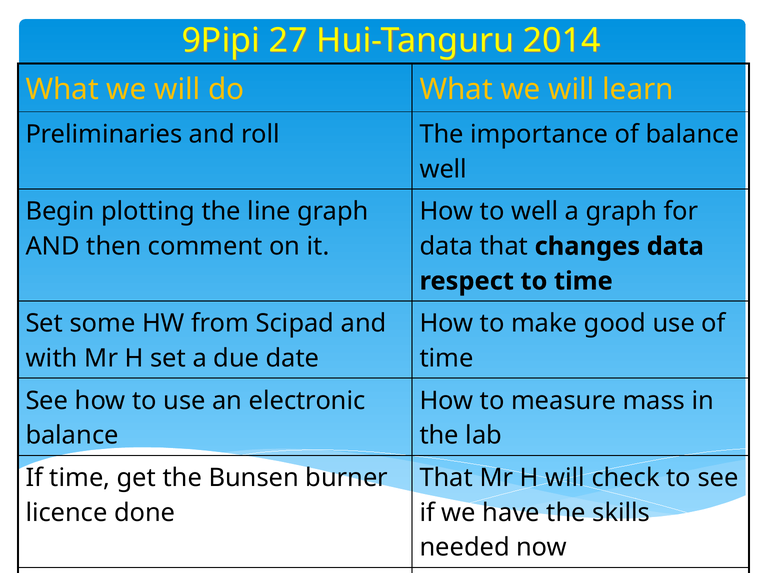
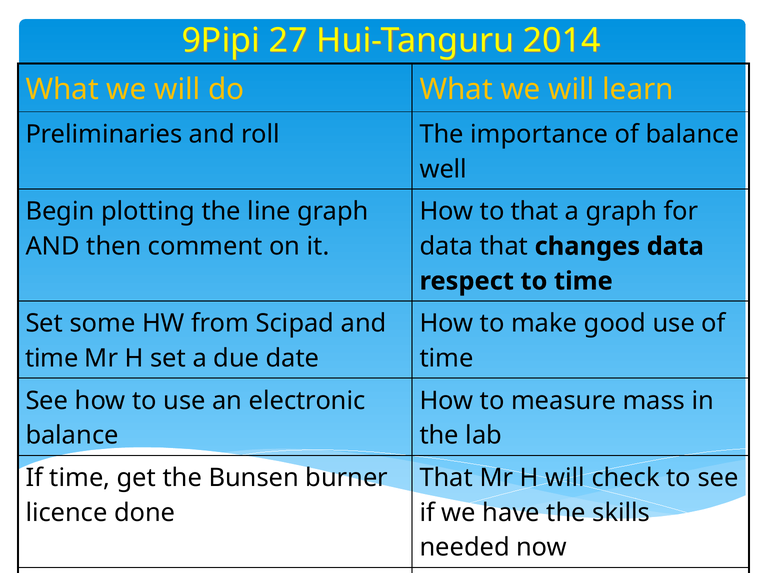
to well: well -> that
with at (52, 358): with -> time
